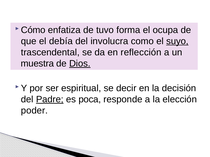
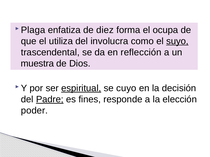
Cómo: Cómo -> Plaga
tuvo: tuvo -> diez
debía: debía -> utiliza
Dios underline: present -> none
espiritual underline: none -> present
decir: decir -> cuyo
poca: poca -> fines
